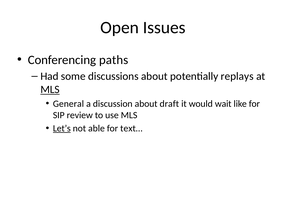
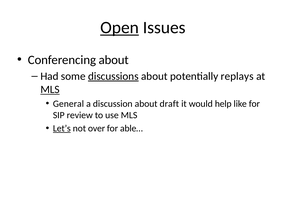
Open underline: none -> present
Conferencing paths: paths -> about
discussions underline: none -> present
wait: wait -> help
able: able -> over
text…: text… -> able…
